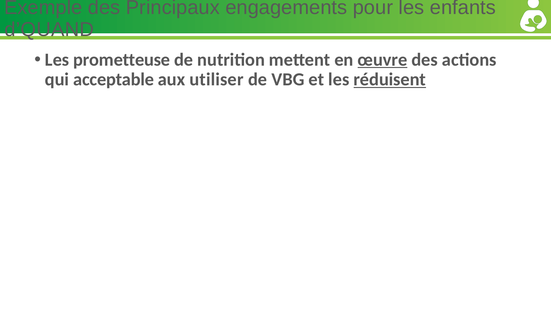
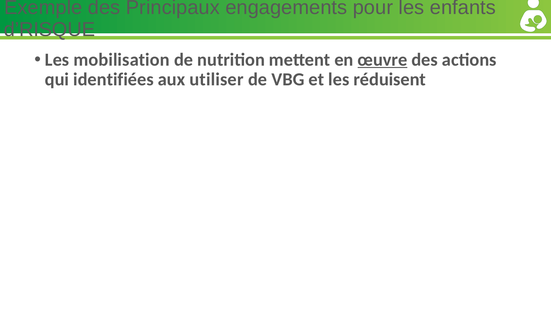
d’QUAND: d’QUAND -> d’RISQUE
prometteuse: prometteuse -> mobilisation
acceptable: acceptable -> identifiées
réduisent underline: present -> none
